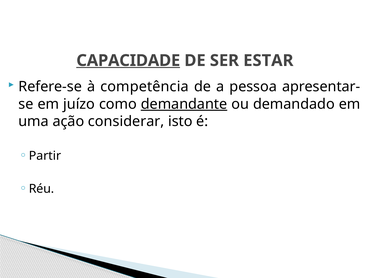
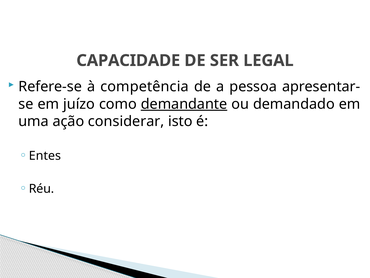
CAPACIDADE underline: present -> none
ESTAR: ESTAR -> LEGAL
Partir: Partir -> Entes
